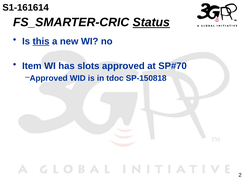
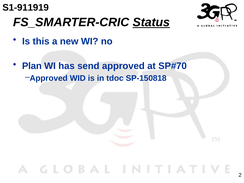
S1-161614: S1-161614 -> S1-911919
this underline: present -> none
Item: Item -> Plan
slots: slots -> send
